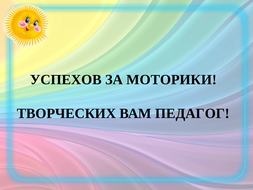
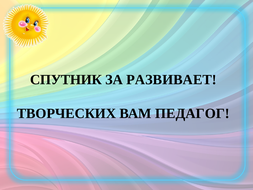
УСПЕХОВ: УСПЕХОВ -> СПУТНИК
МОТОРИКИ: МОТОРИКИ -> РАЗВИВАЕТ
